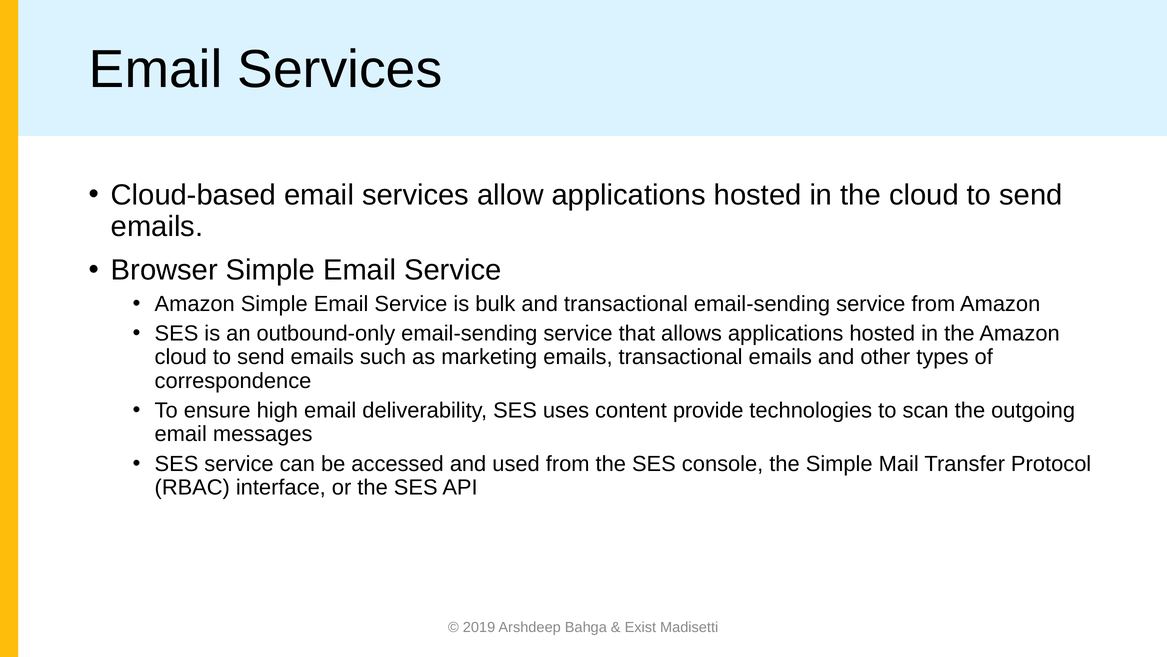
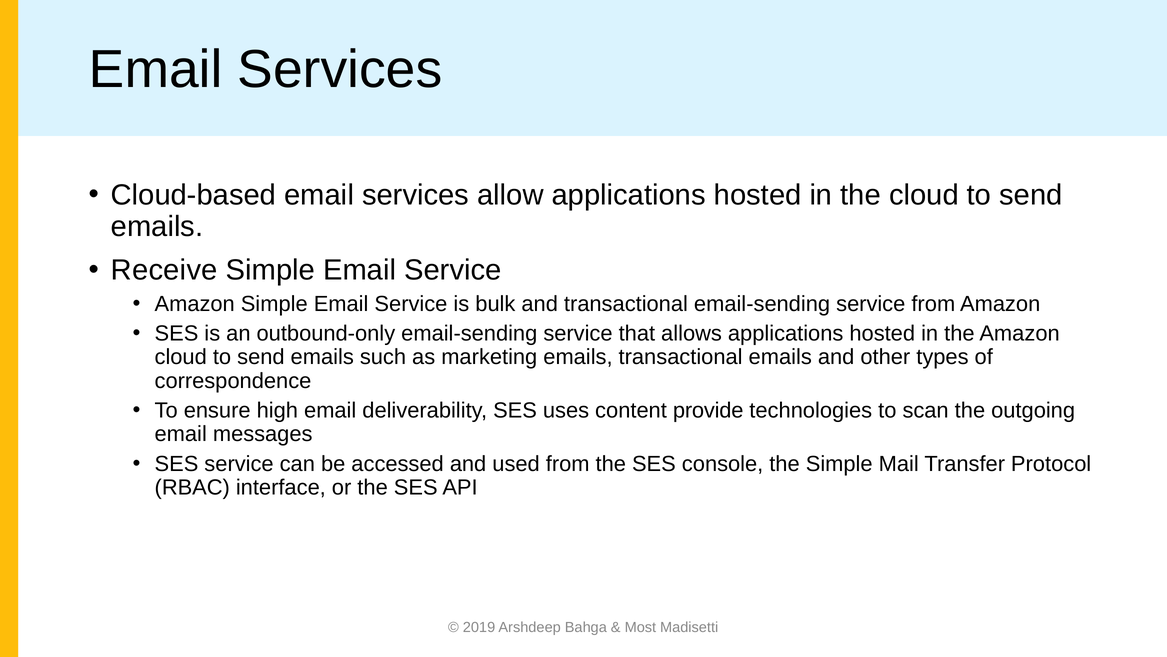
Browser: Browser -> Receive
Exist: Exist -> Most
